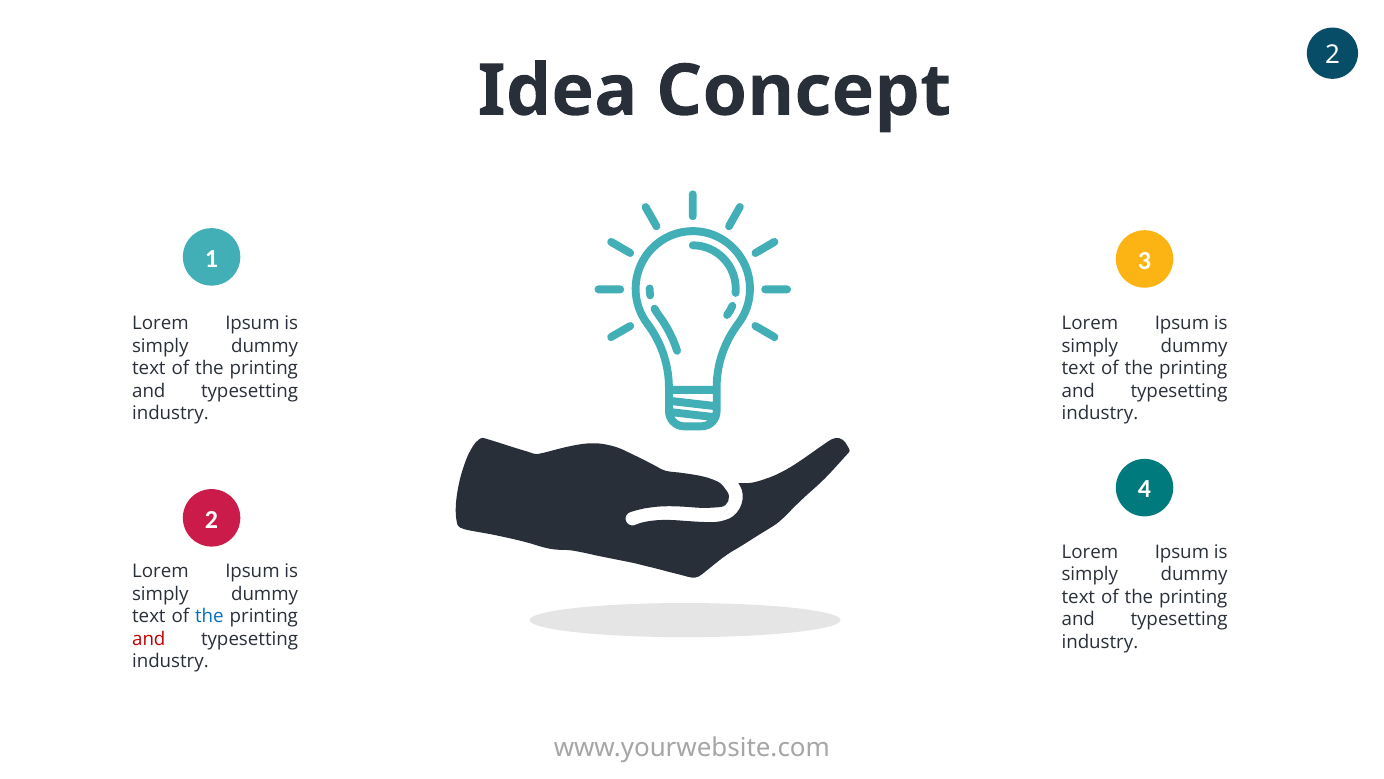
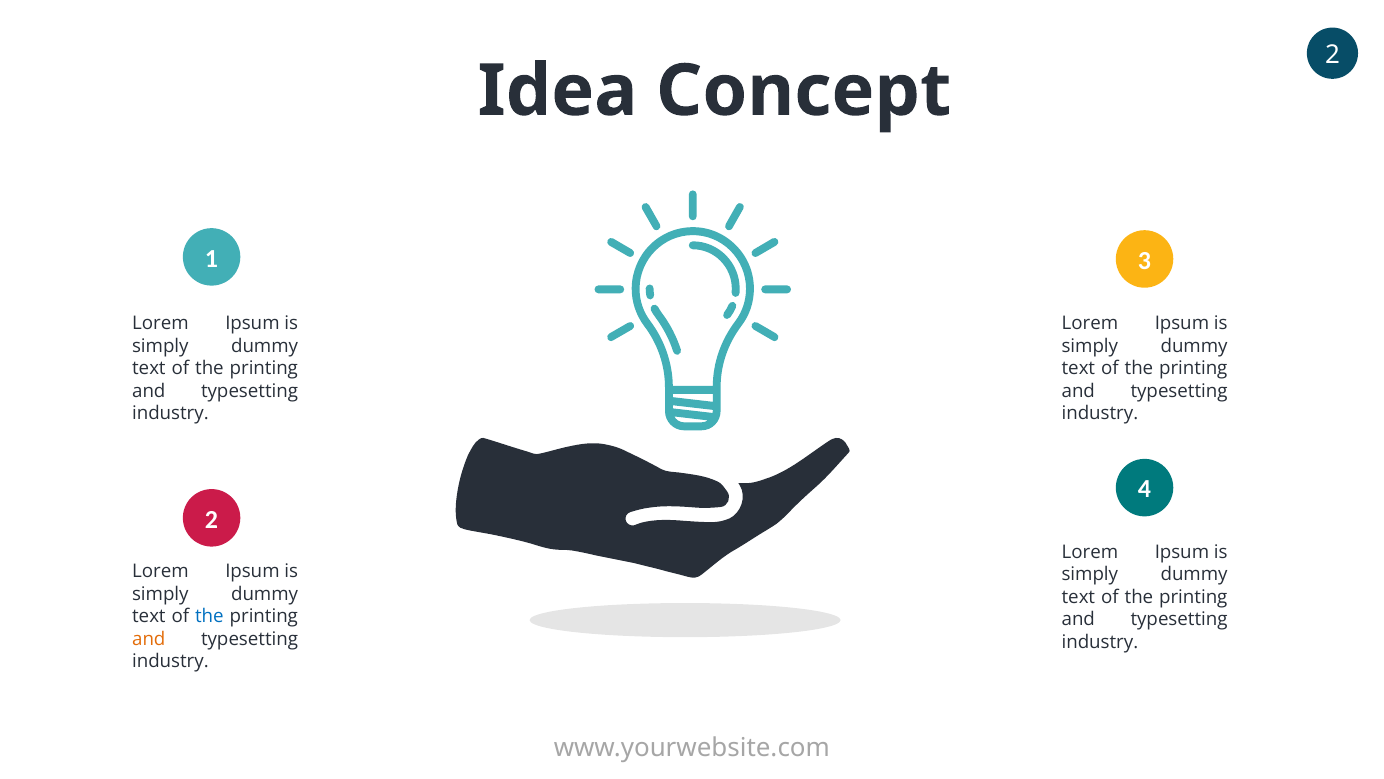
and at (149, 639) colour: red -> orange
